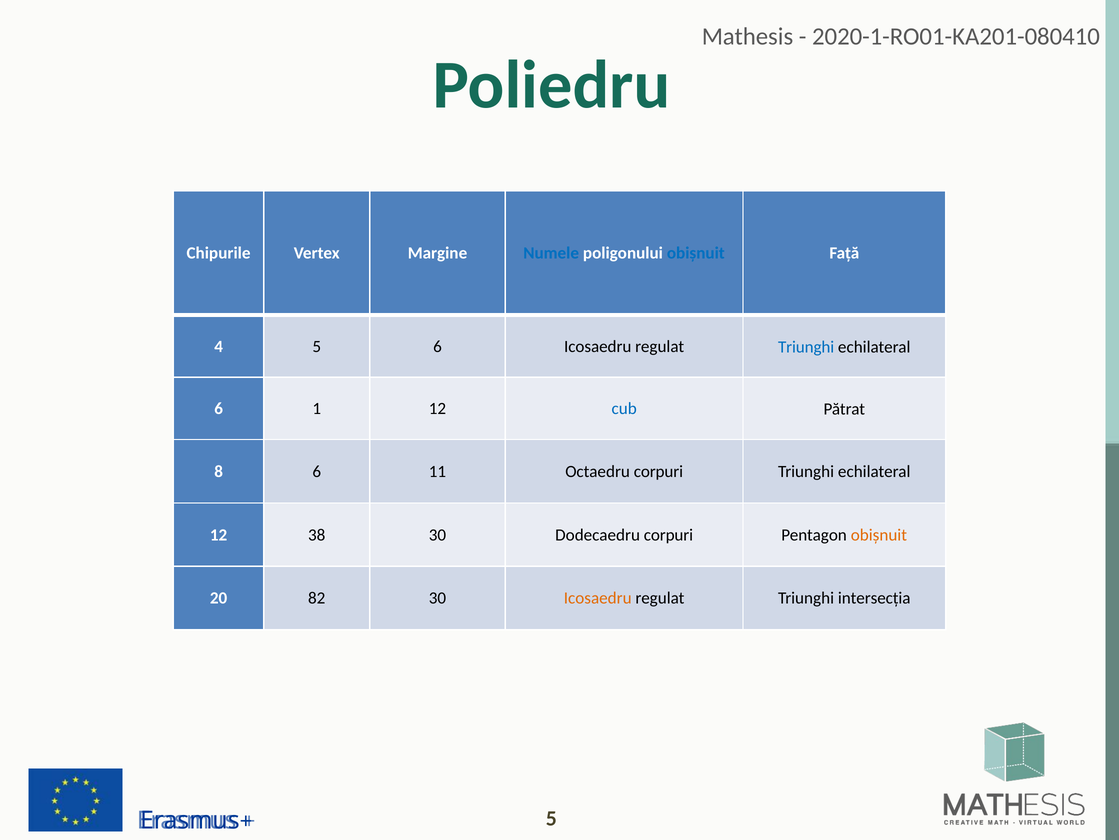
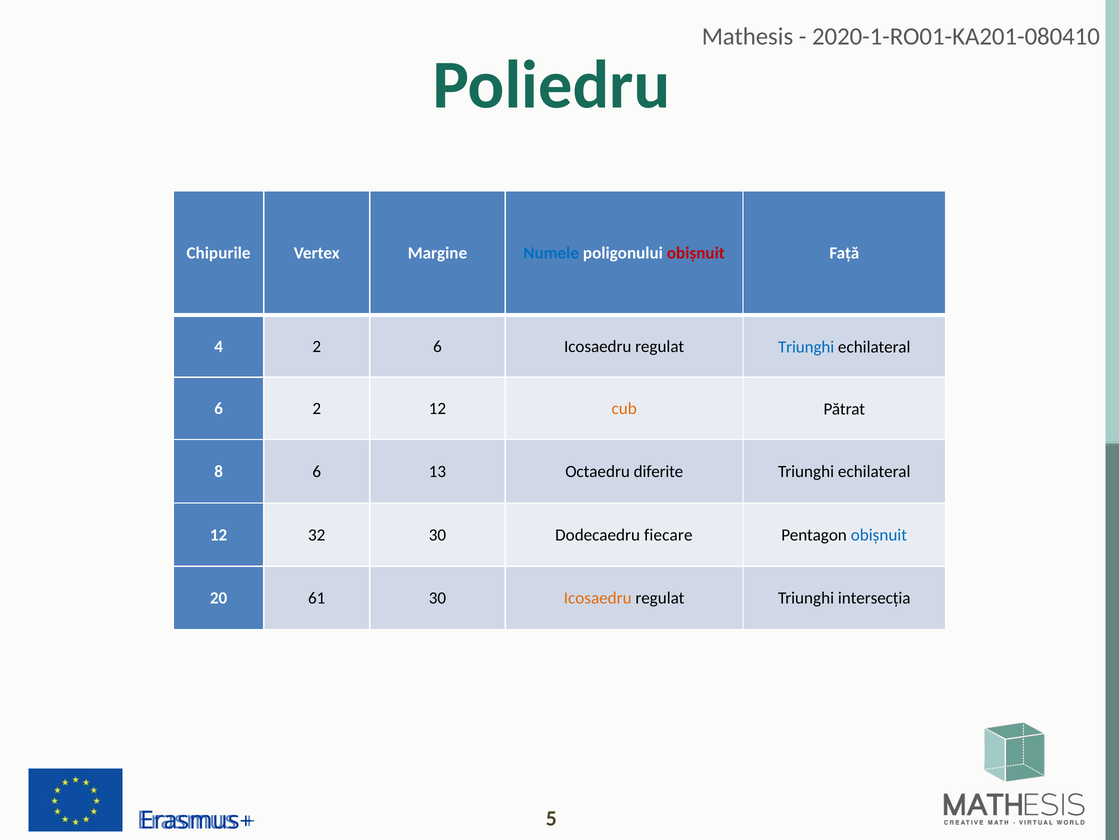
obișnuit at (696, 253) colour: blue -> red
4 5: 5 -> 2
6 1: 1 -> 2
cub colour: blue -> orange
11: 11 -> 13
Octaedru corpuri: corpuri -> diferite
38: 38 -> 32
Dodecaedru corpuri: corpuri -> fiecare
obișnuit at (879, 534) colour: orange -> blue
82: 82 -> 61
